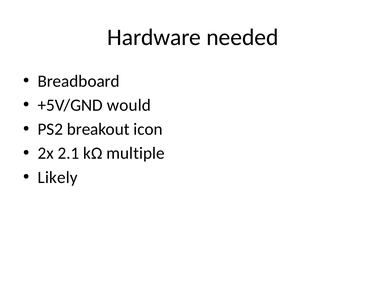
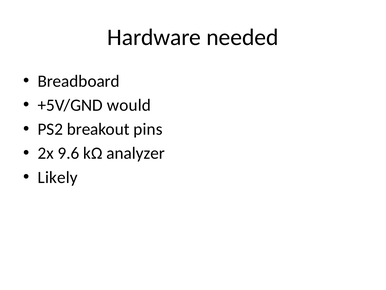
icon: icon -> pins
2.1: 2.1 -> 9.6
multiple: multiple -> analyzer
